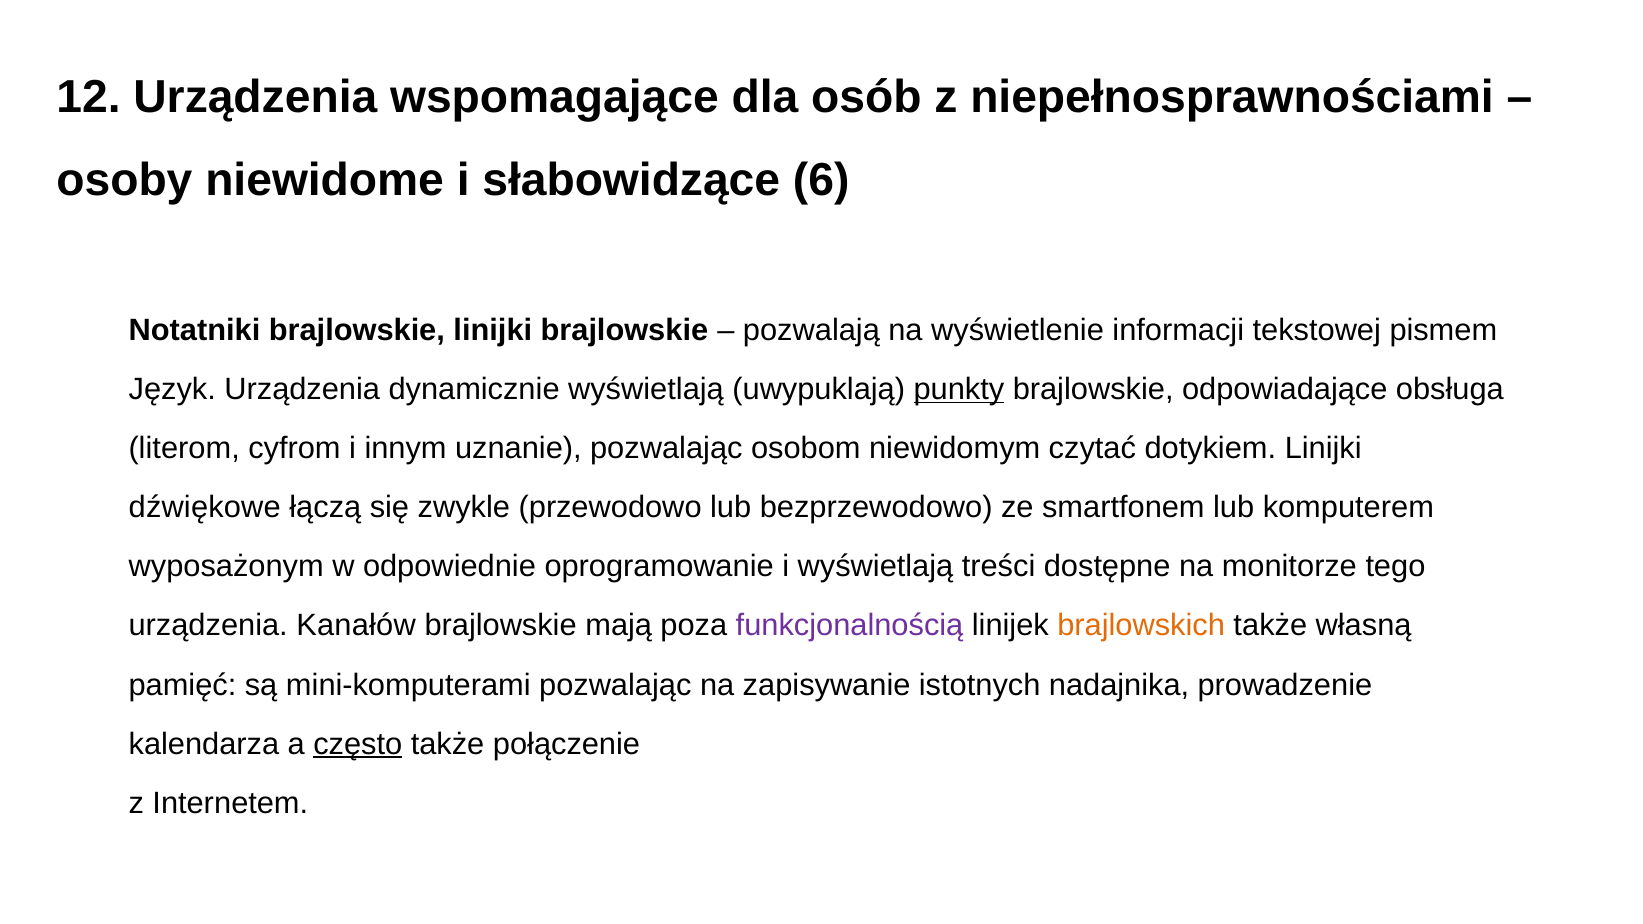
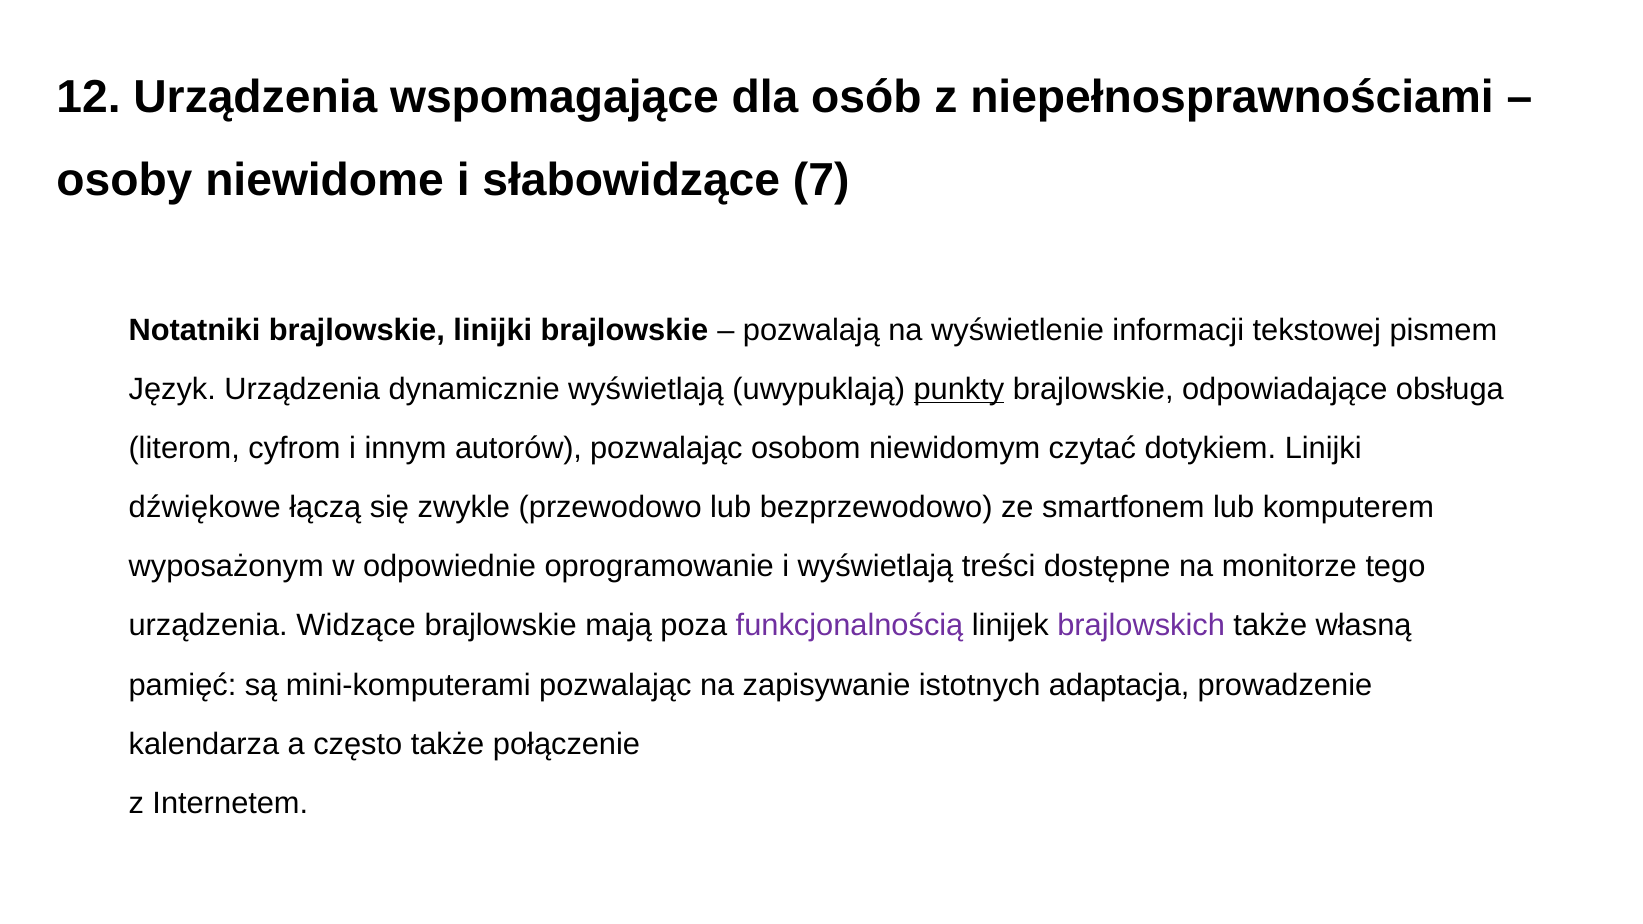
6: 6 -> 7
uznanie: uznanie -> autorów
Kanałów: Kanałów -> Widzące
brajlowskich colour: orange -> purple
nadajnika: nadajnika -> adaptacja
często underline: present -> none
